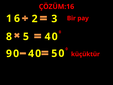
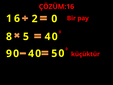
6 3: 3 -> 0
